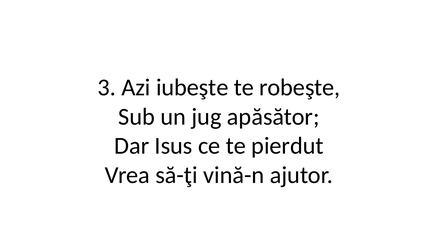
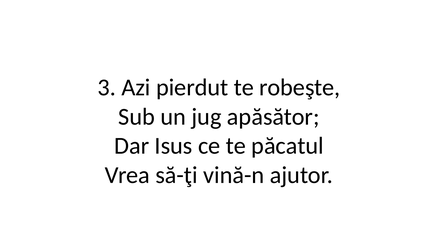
iubeşte: iubeşte -> pierdut
pierdut: pierdut -> păcatul
